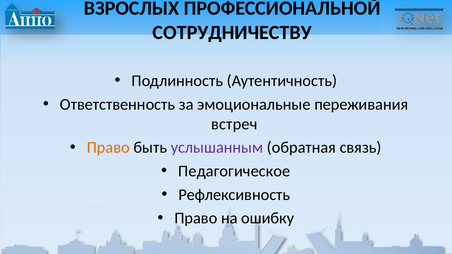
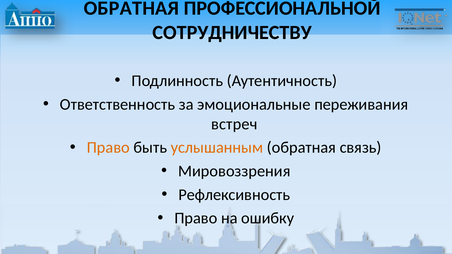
ВЗРОСЛЫХ at (132, 8): ВЗРОСЛЫХ -> ОБРАТНАЯ
услышанным colour: purple -> orange
Педагогическое: Педагогическое -> Мировоззрения
